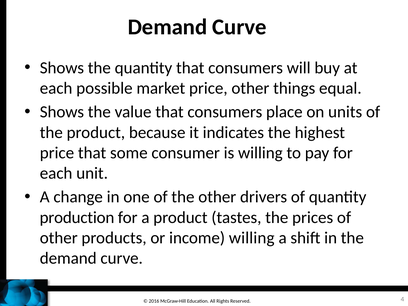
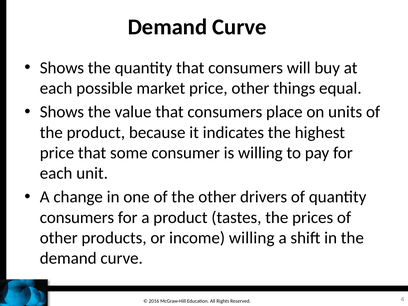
production at (77, 217): production -> consumers
